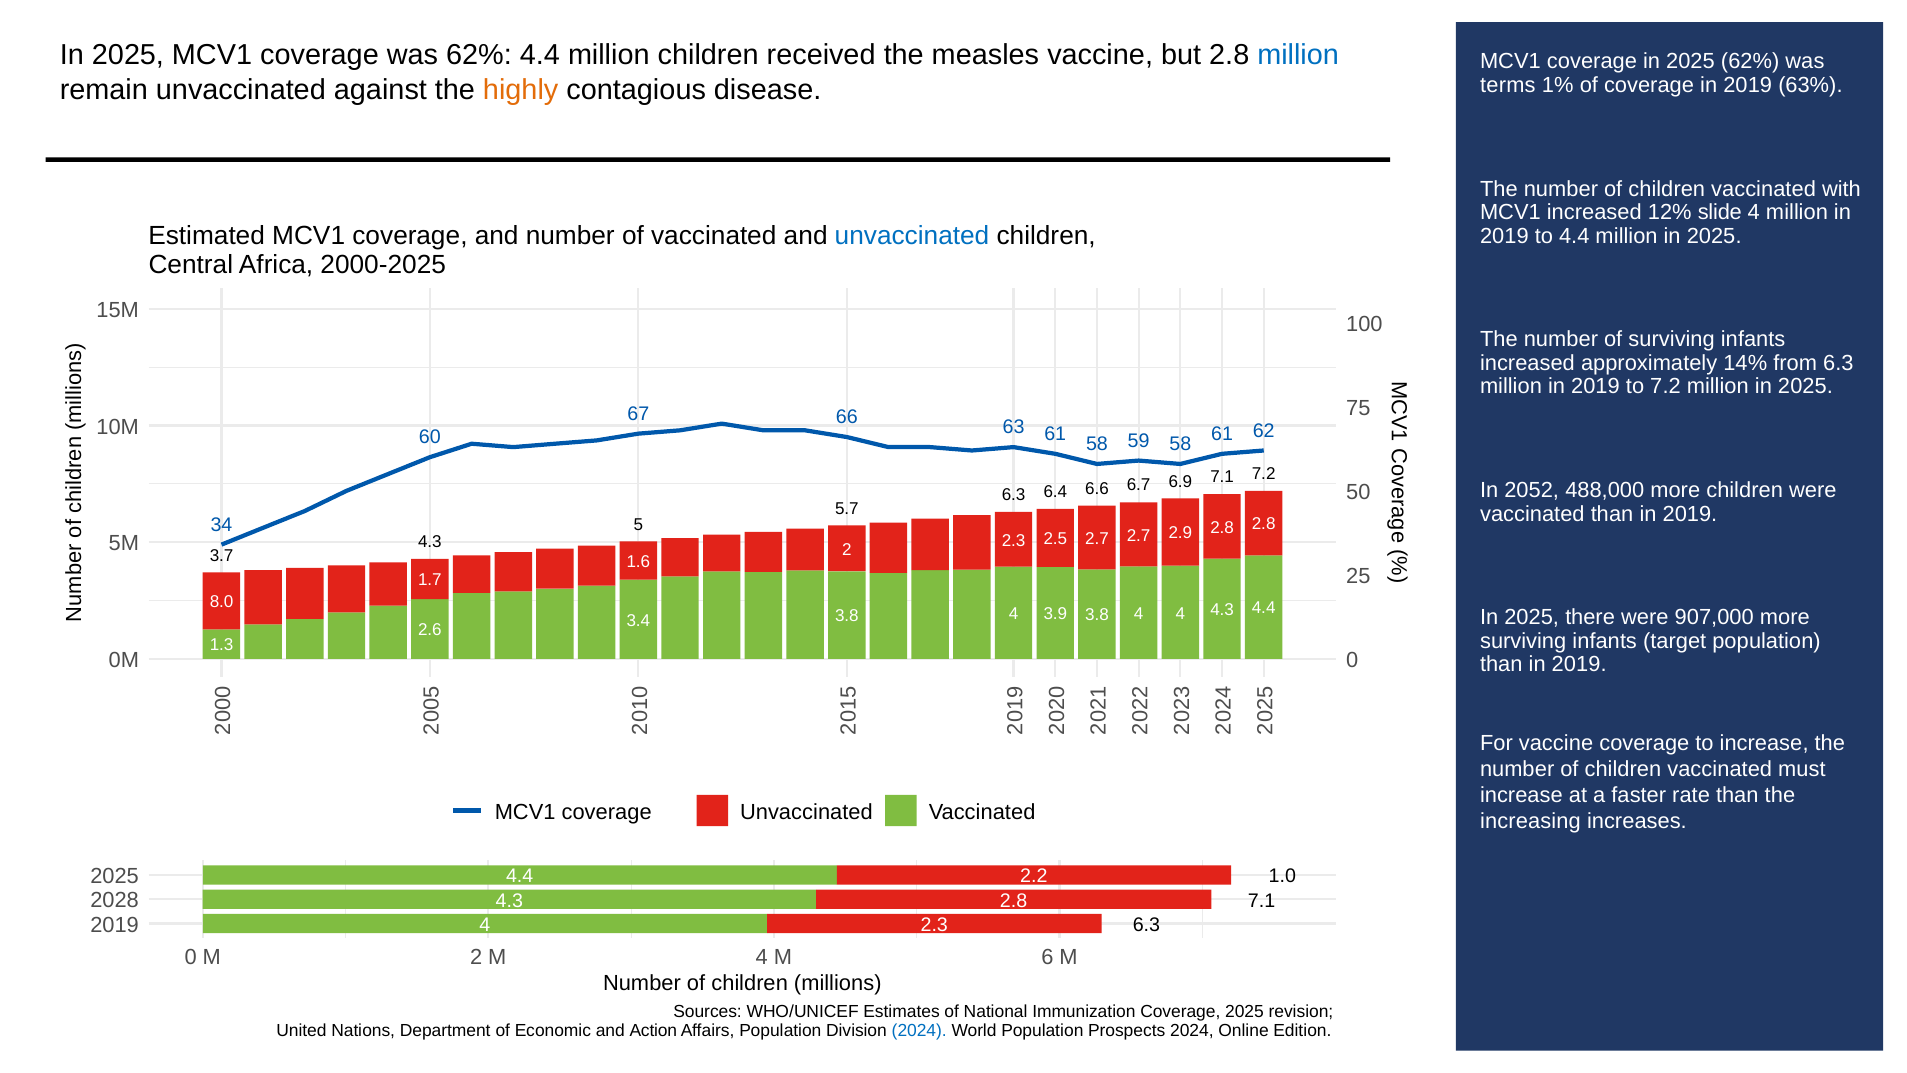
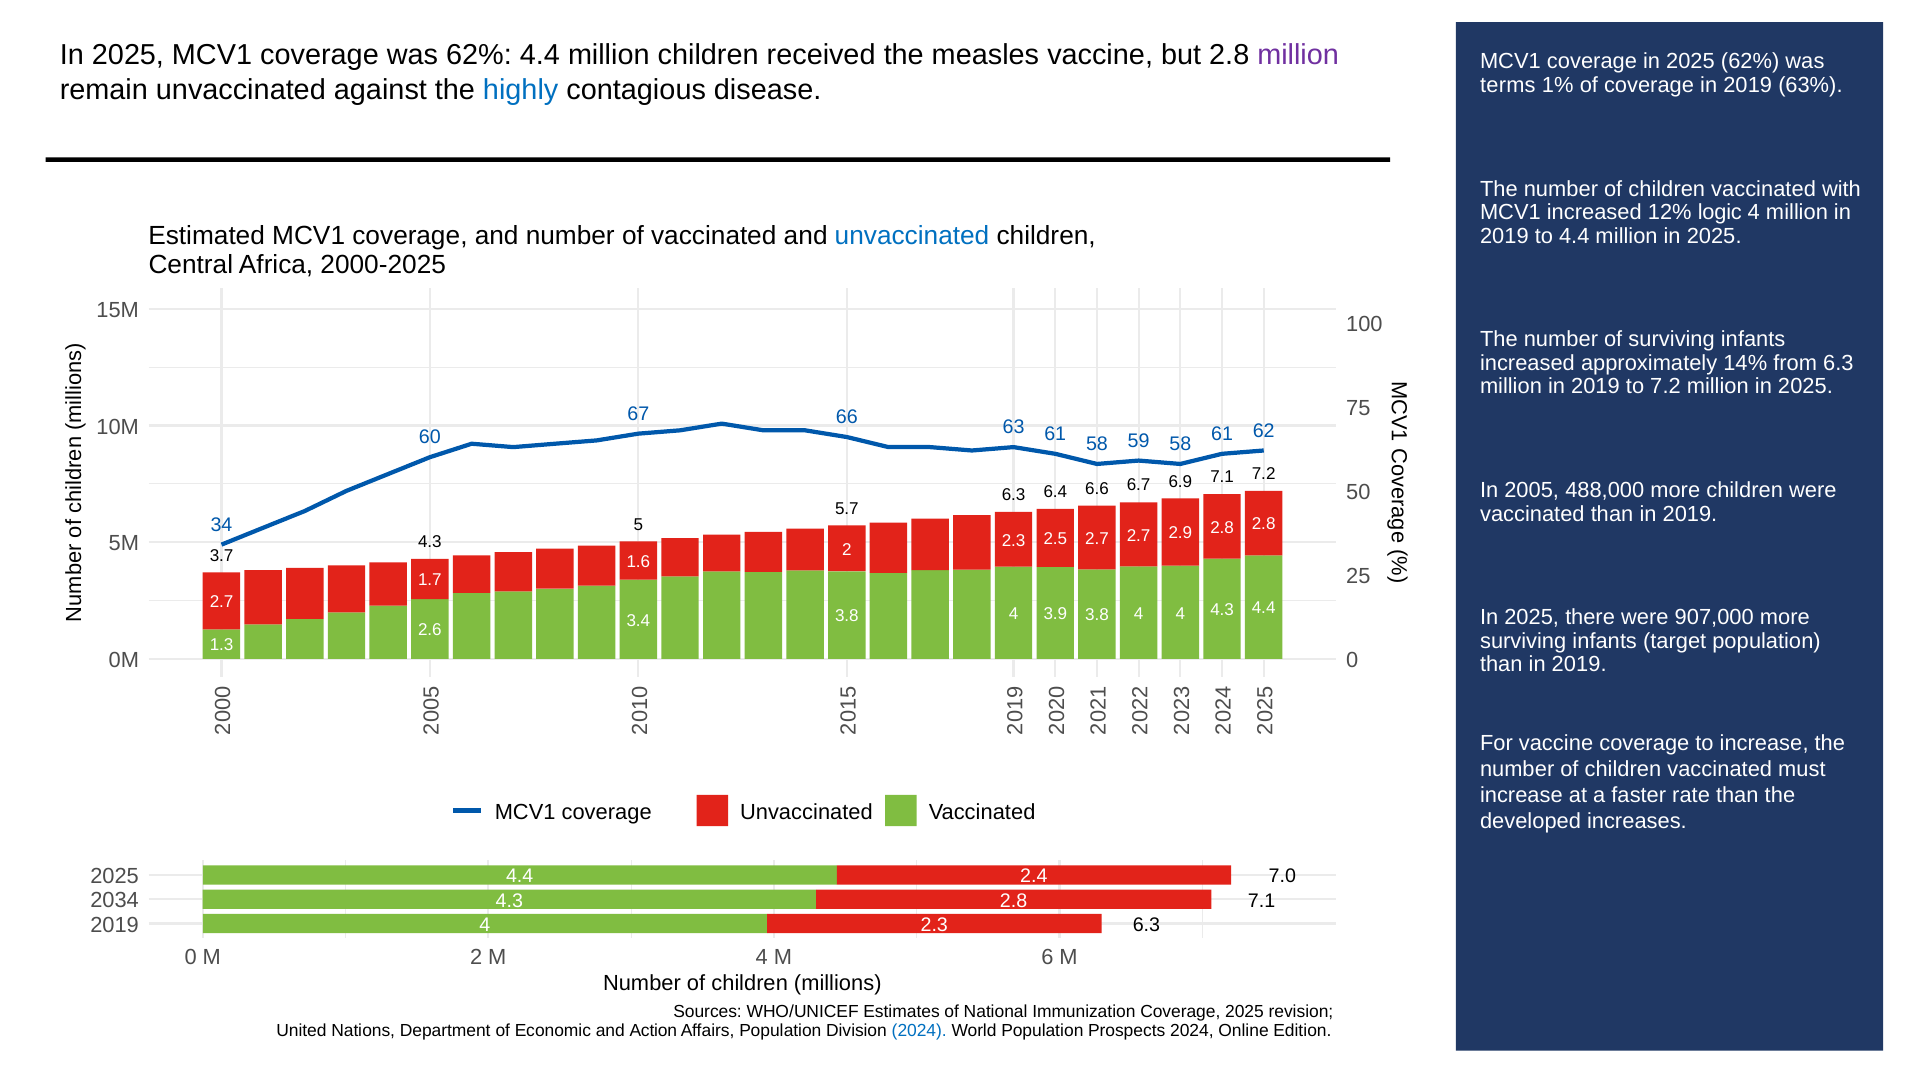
million at (1298, 55) colour: blue -> purple
highly colour: orange -> blue
slide: slide -> logic
2052: 2052 -> 2005
8.0 at (222, 602): 8.0 -> 2.7
increasing: increasing -> developed
2.2: 2.2 -> 2.4
1.0: 1.0 -> 7.0
2028: 2028 -> 2034
